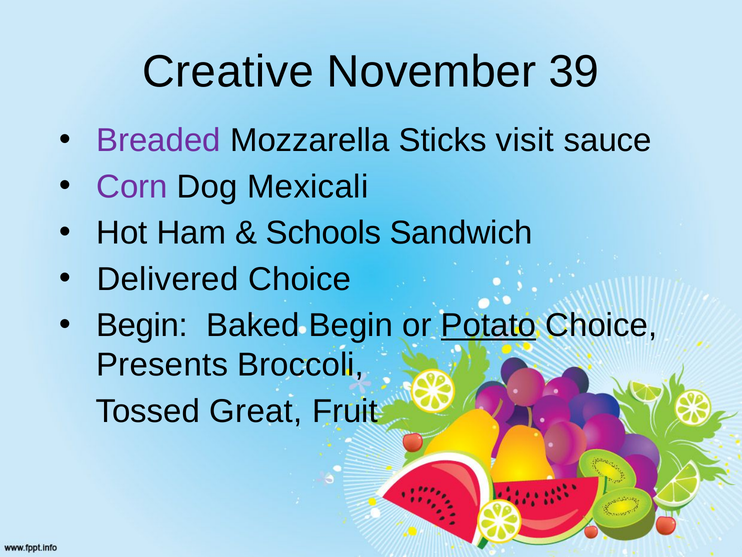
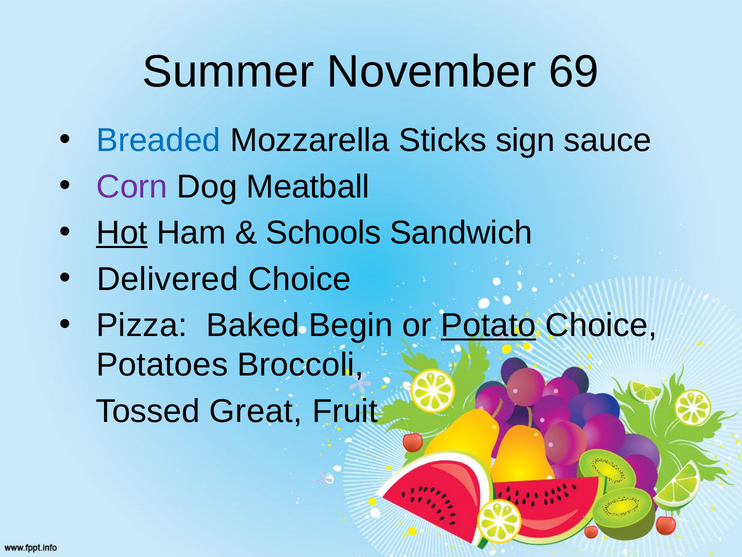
Creative: Creative -> Summer
39: 39 -> 69
Breaded colour: purple -> blue
visit: visit -> sign
Mexicali: Mexicali -> Meatball
Hot underline: none -> present
Begin at (142, 325): Begin -> Pizza
Presents: Presents -> Potatoes
